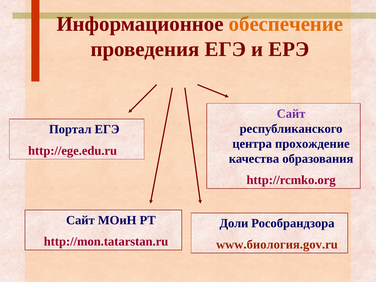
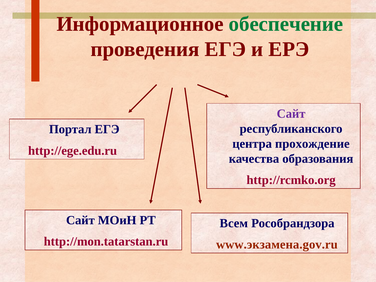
обеспечение colour: orange -> green
Доли: Доли -> Всем
www.биология.gov.ru: www.биология.gov.ru -> www.экзамена.gov.ru
